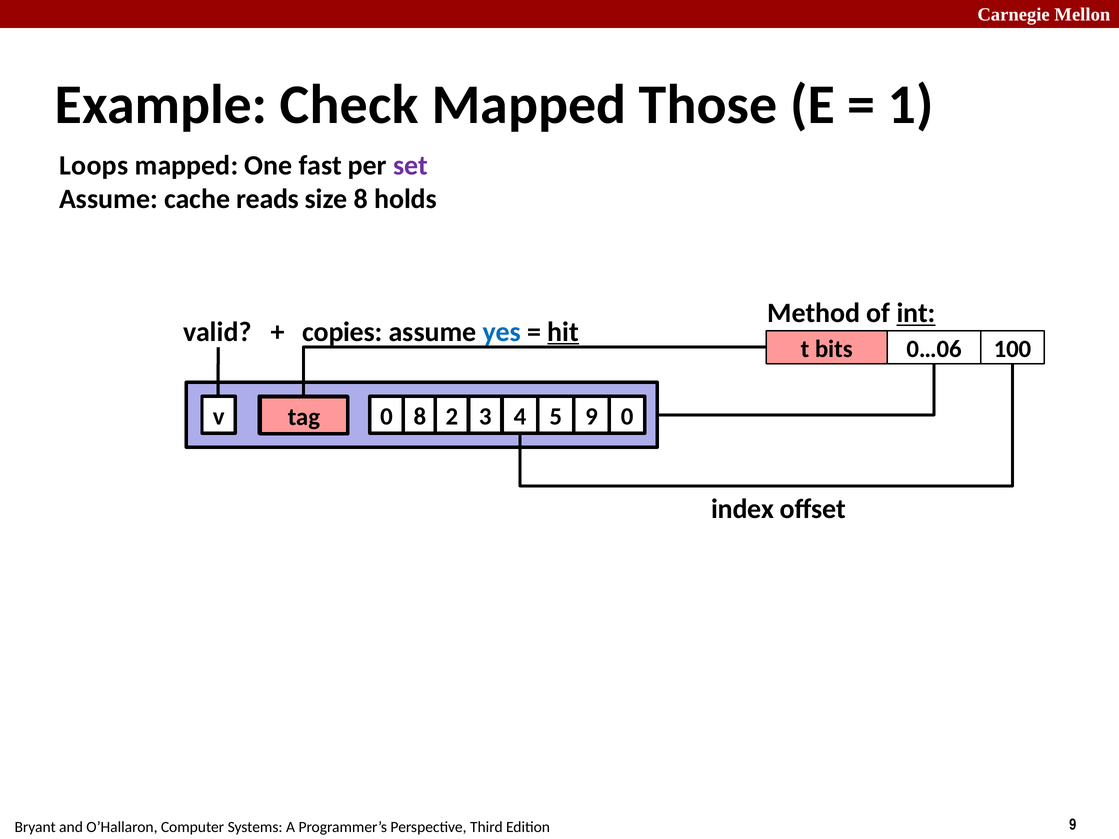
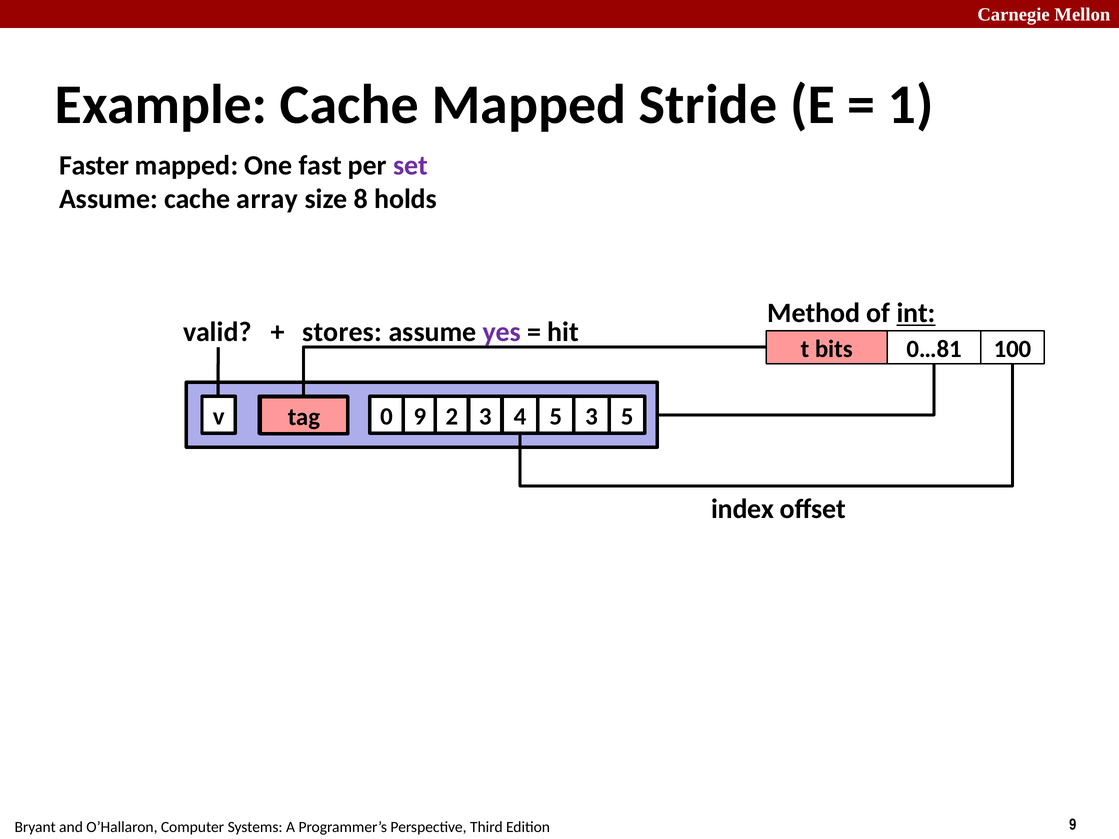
Example Check: Check -> Cache
Those: Those -> Stride
Loops: Loops -> Faster
reads: reads -> array
copies: copies -> stores
yes colour: blue -> purple
hit underline: present -> none
0…06: 0…06 -> 0…81
0 8: 8 -> 9
3 9: 9 -> 3
2 0: 0 -> 5
